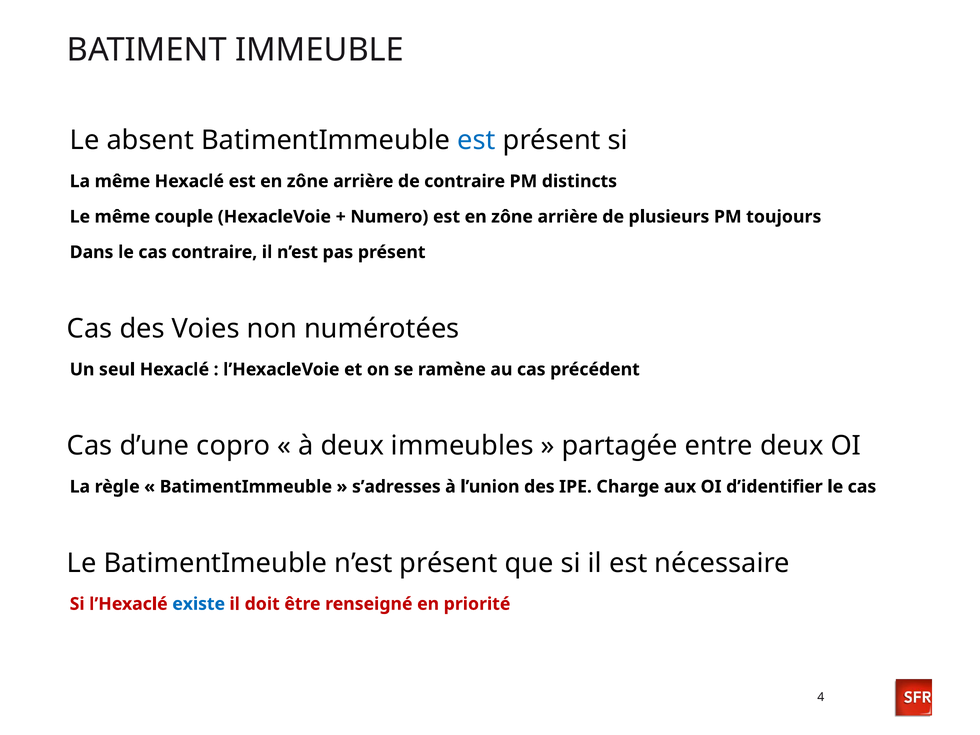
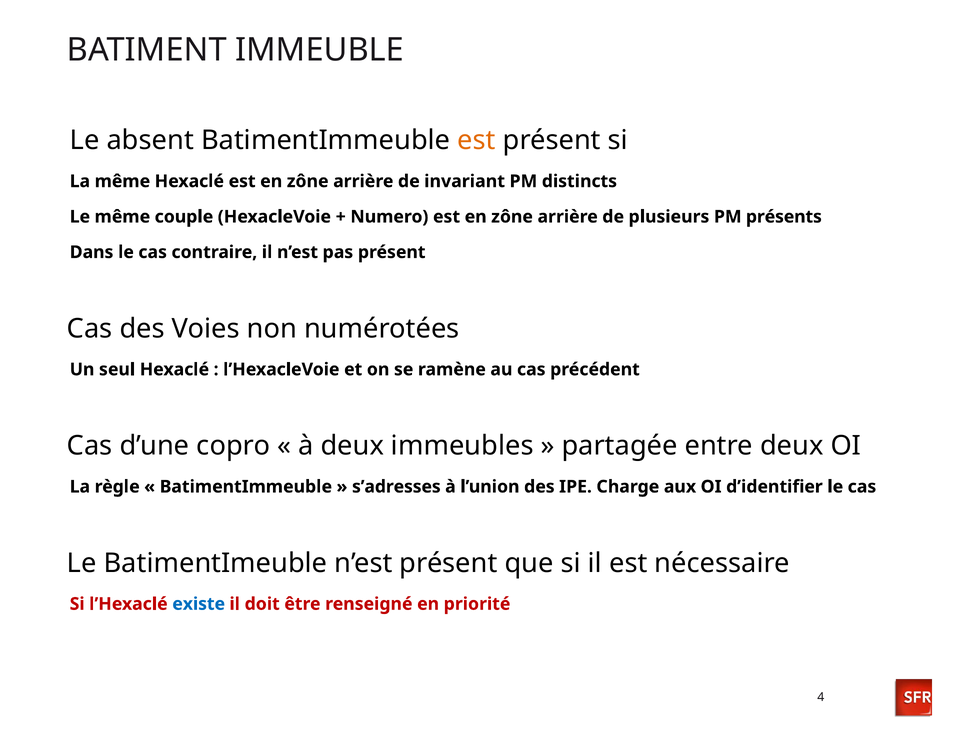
est at (476, 140) colour: blue -> orange
de contraire: contraire -> invariant
toujours: toujours -> présents
